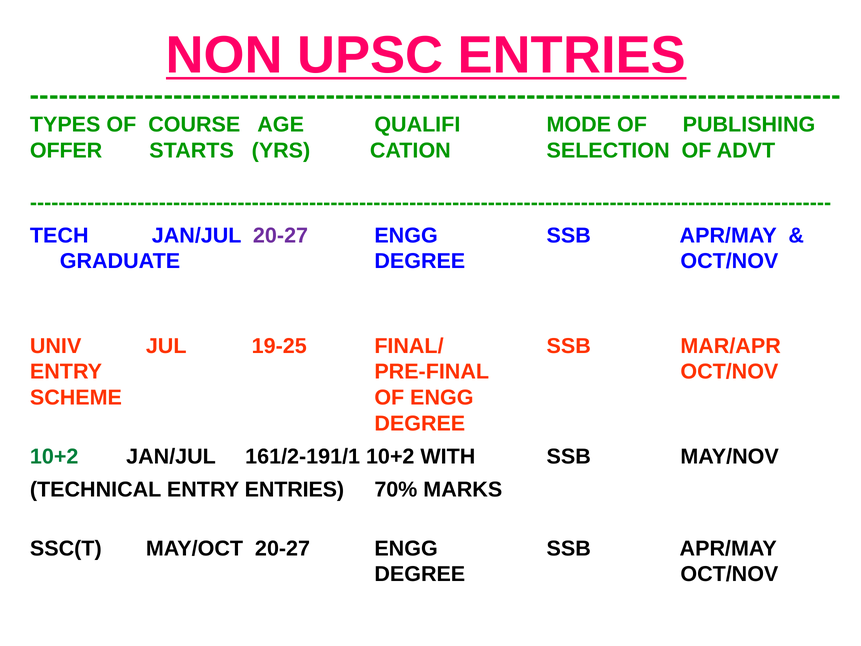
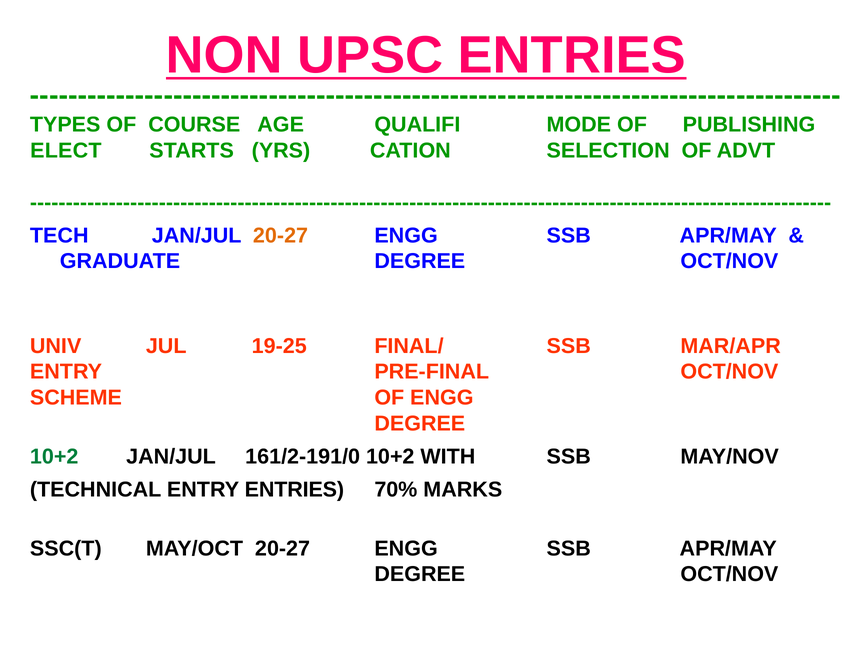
OFFER: OFFER -> ELECT
20-27 at (281, 235) colour: purple -> orange
161/2-191/1: 161/2-191/1 -> 161/2-191/0
